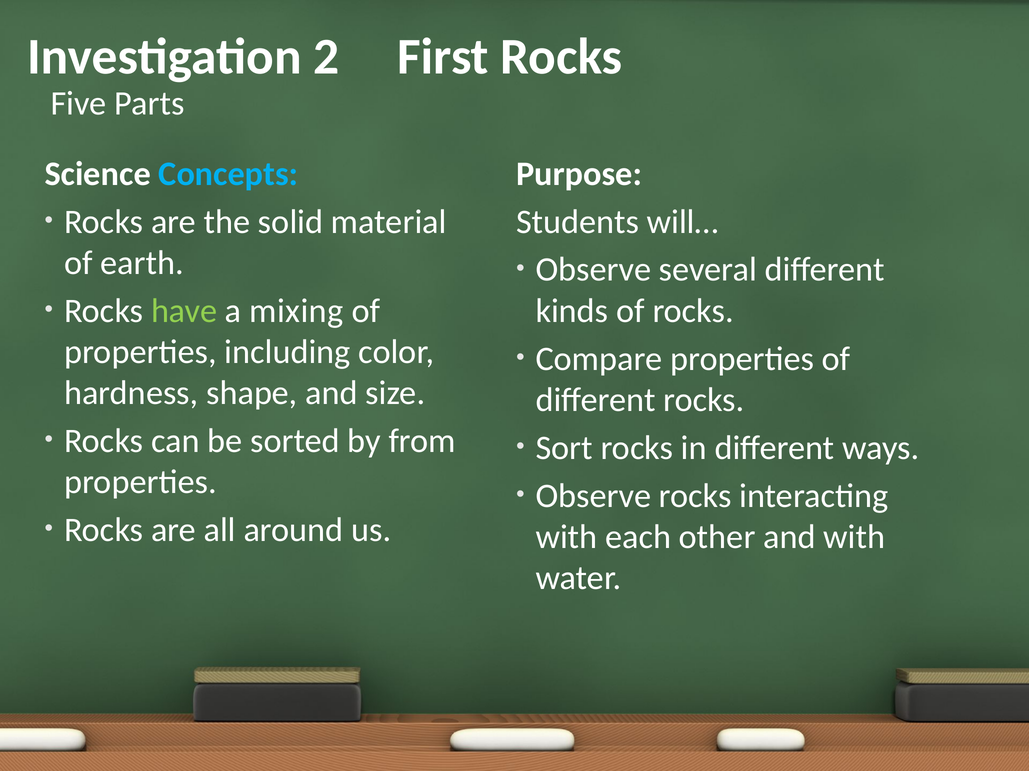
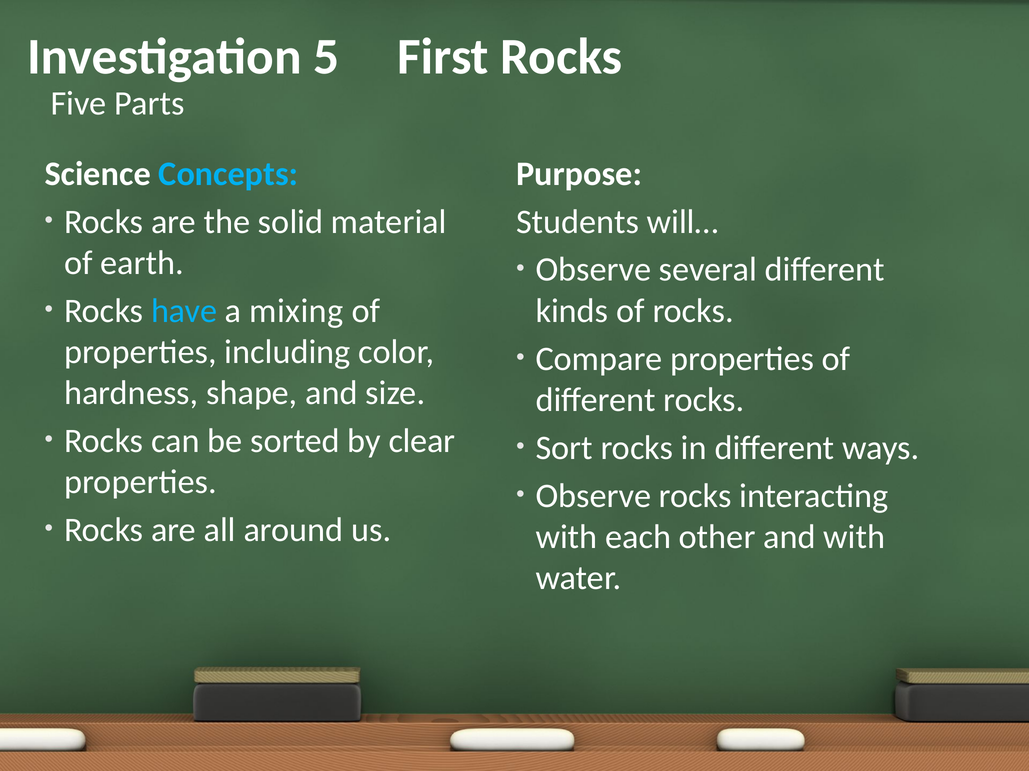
2: 2 -> 5
have colour: light green -> light blue
from: from -> clear
